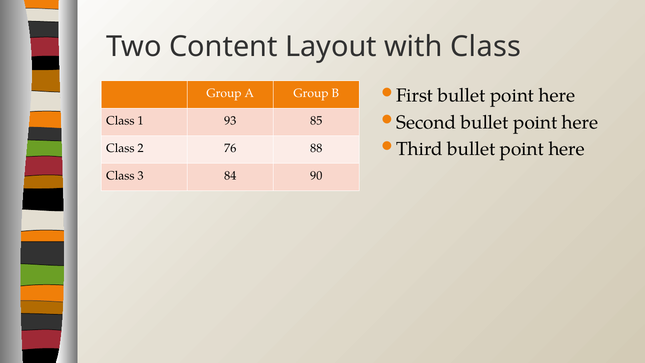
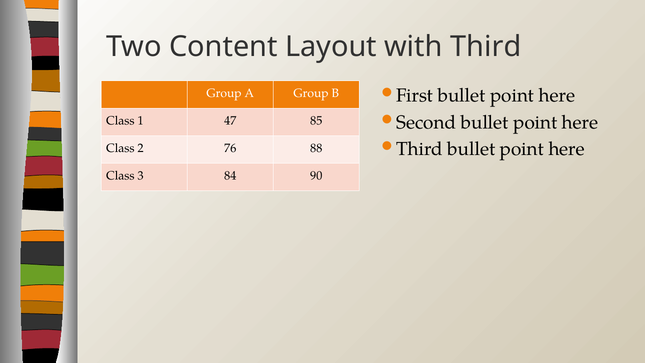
with Class: Class -> Third
93: 93 -> 47
